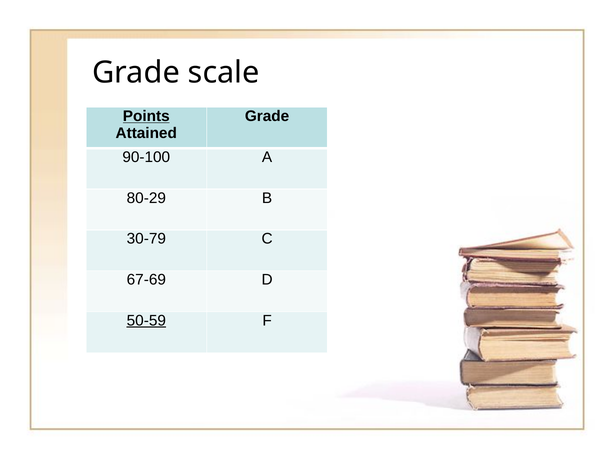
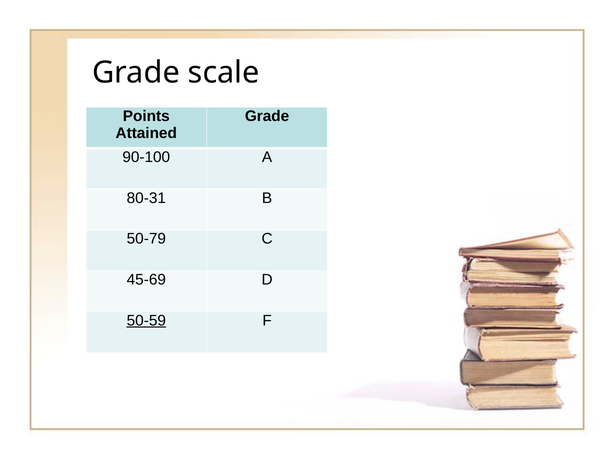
Points underline: present -> none
80-29: 80-29 -> 80-31
30-79: 30-79 -> 50-79
67-69: 67-69 -> 45-69
